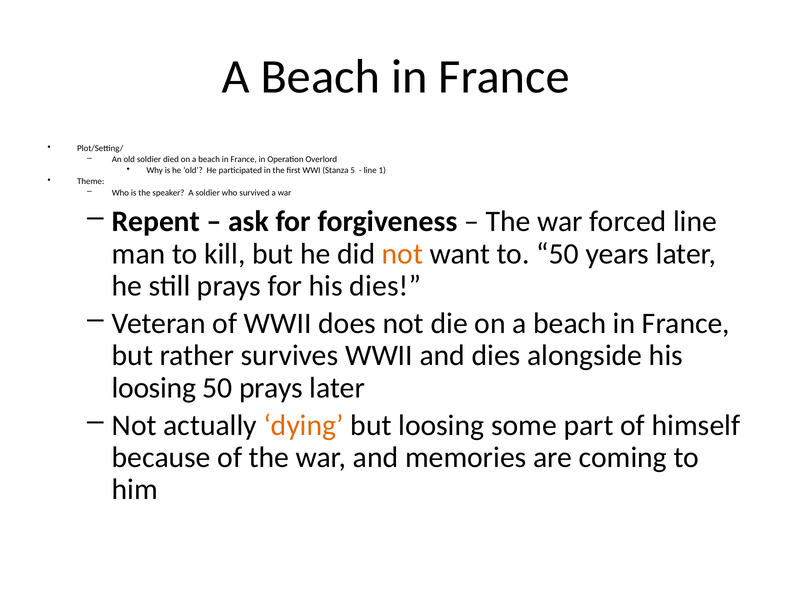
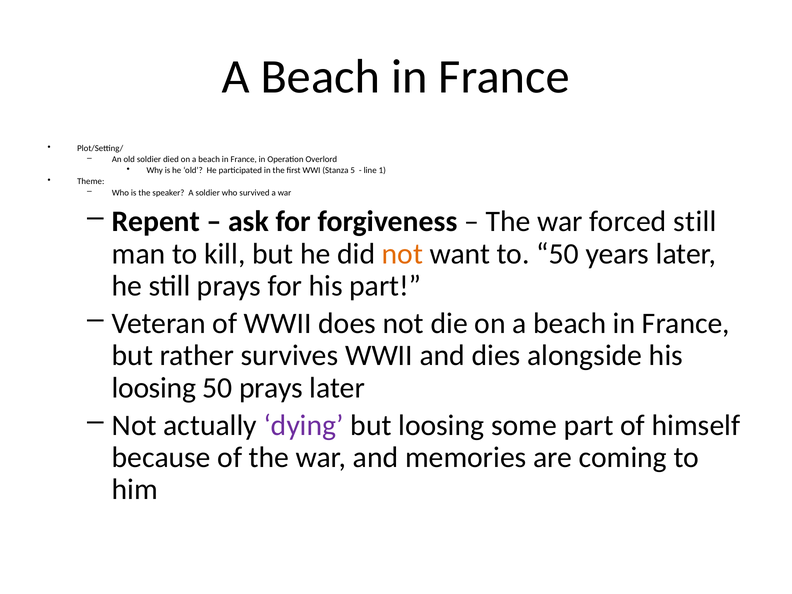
forced line: line -> still
his dies: dies -> part
dying colour: orange -> purple
